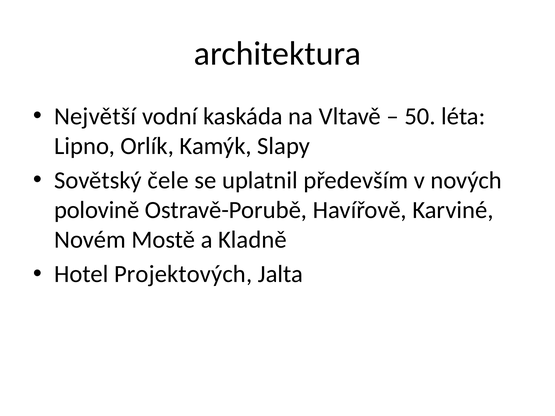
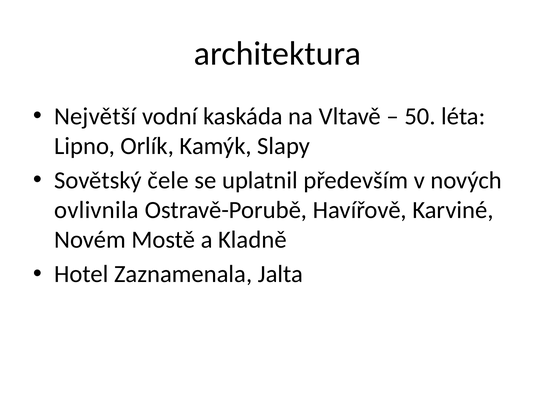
polovině: polovině -> ovlivnila
Projektových: Projektových -> Zaznamenala
